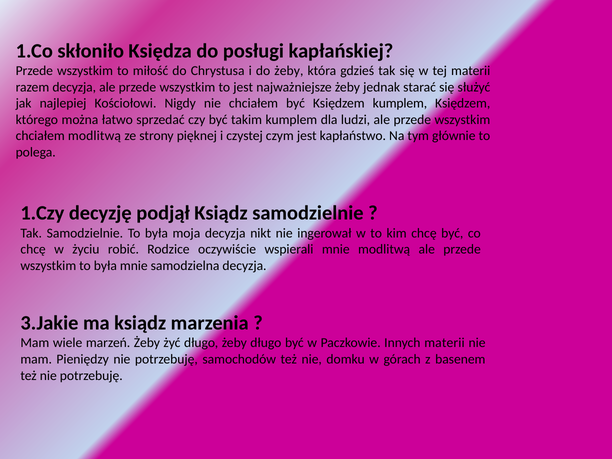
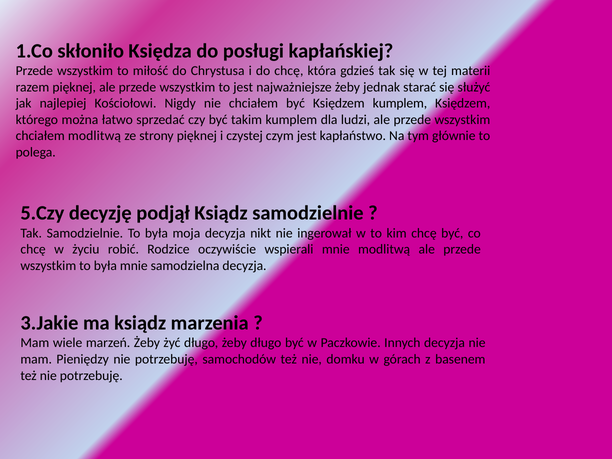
do żeby: żeby -> chcę
razem decyzja: decyzja -> pięknej
1.Czy: 1.Czy -> 5.Czy
Innych materii: materii -> decyzja
